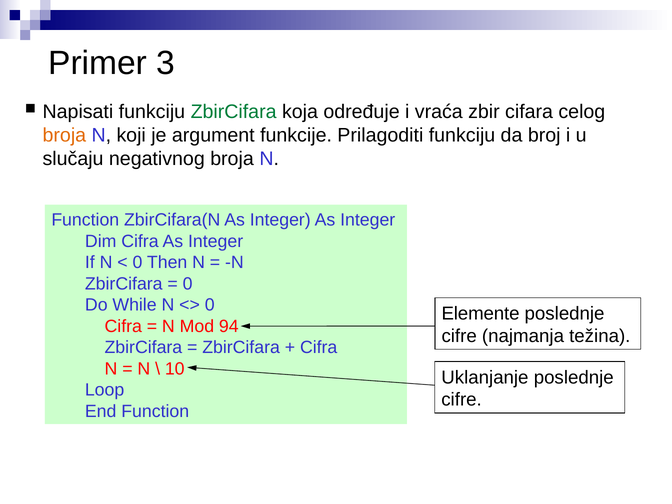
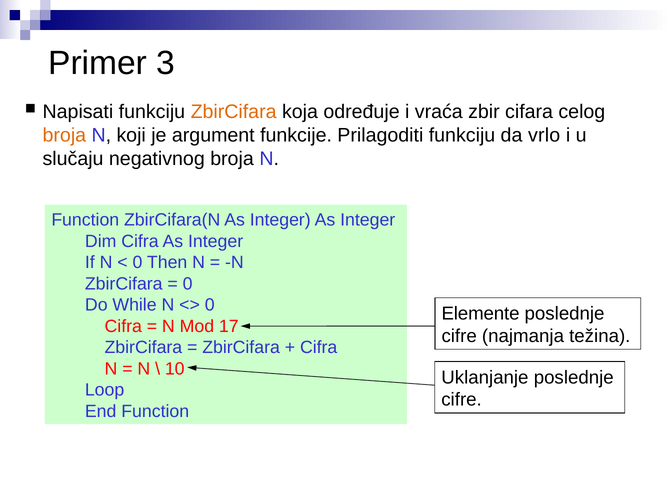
ZbirCifara at (234, 112) colour: green -> orange
broj: broj -> vrlo
94: 94 -> 17
